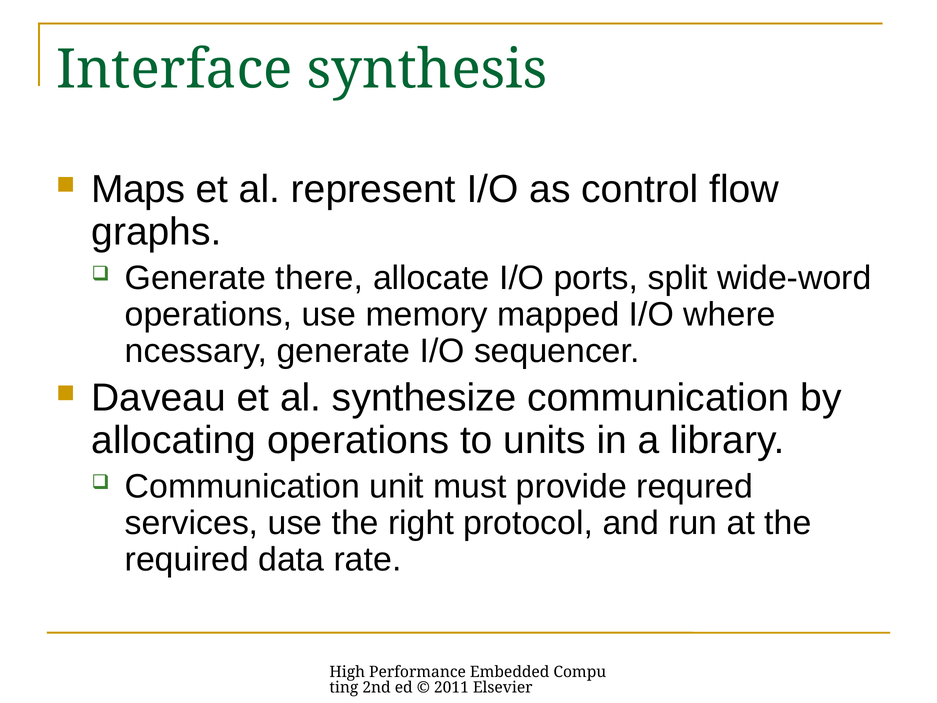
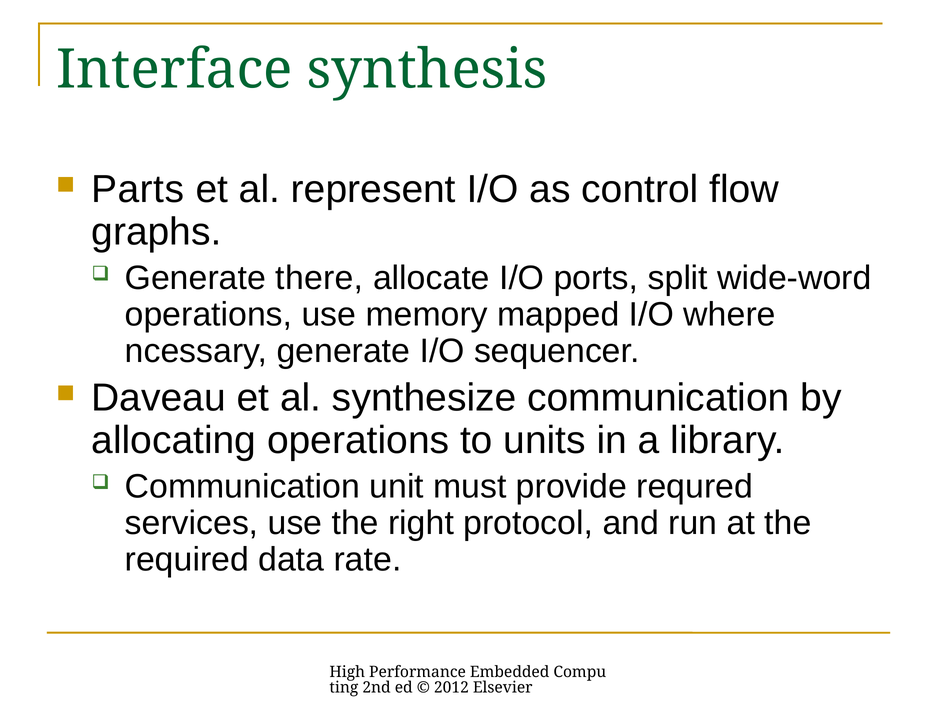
Maps: Maps -> Parts
2011: 2011 -> 2012
